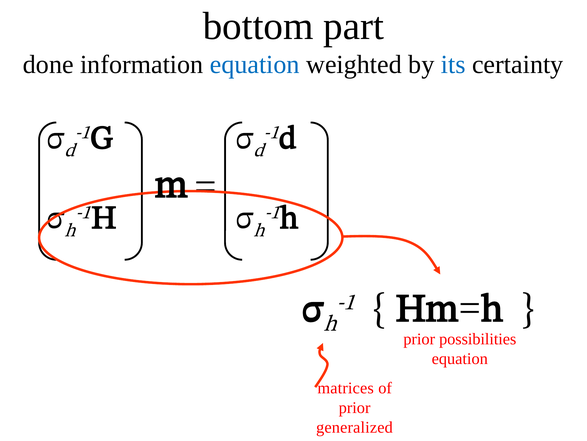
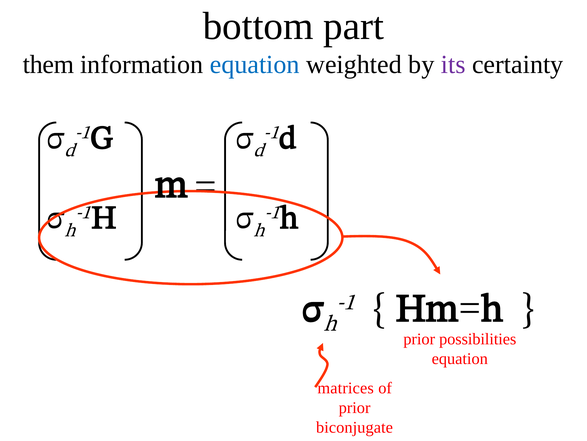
done: done -> them
its colour: blue -> purple
generalized: generalized -> biconjugate
